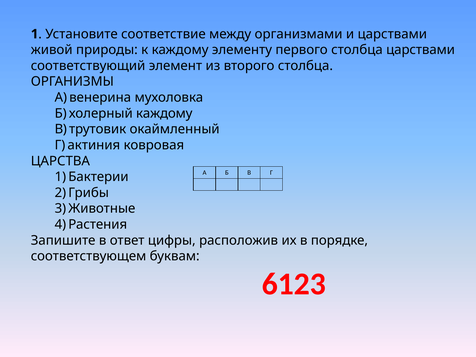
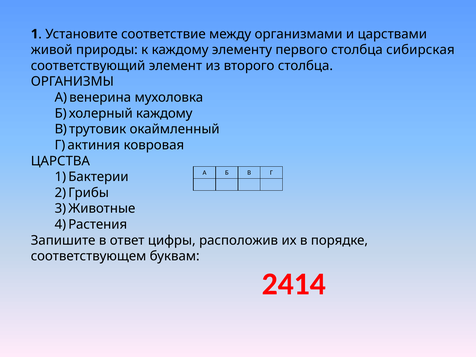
столбца царствами: царствами -> сибирская
6123: 6123 -> 2414
